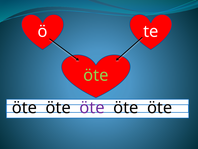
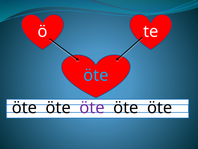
öte at (96, 75) colour: light green -> light blue
